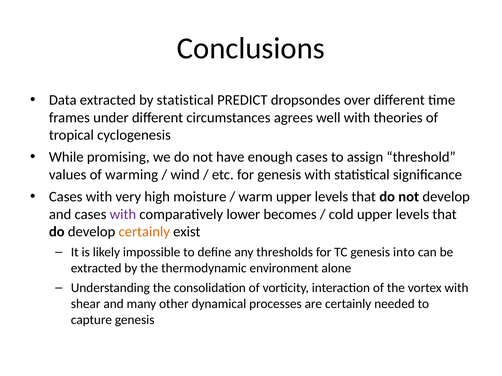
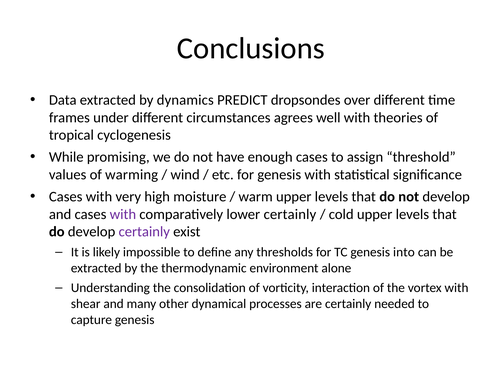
by statistical: statistical -> dynamics
lower becomes: becomes -> certainly
certainly at (144, 232) colour: orange -> purple
